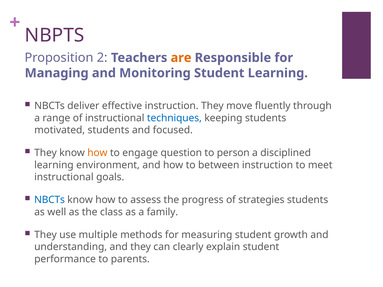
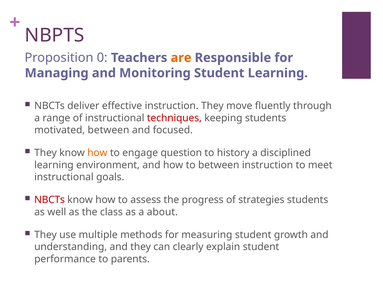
2: 2 -> 0
techniques colour: blue -> red
motivated students: students -> between
person: person -> history
NBCTs at (50, 200) colour: blue -> red
family: family -> about
